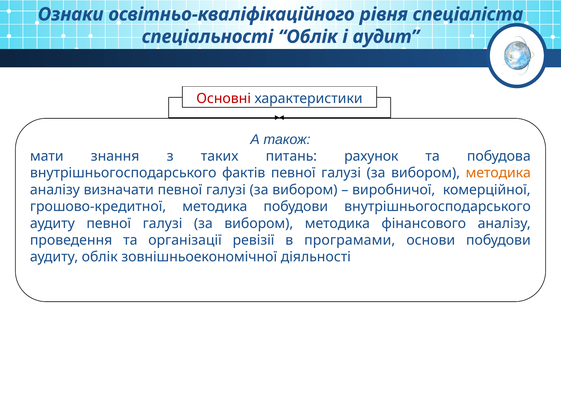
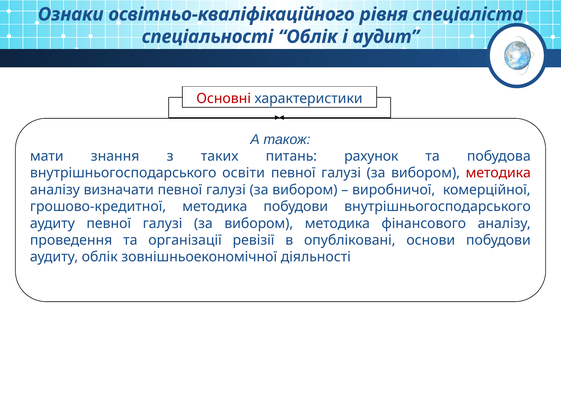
фактів: фактів -> освіти
методика at (498, 173) colour: orange -> red
програмами: програмами -> опубліковані
